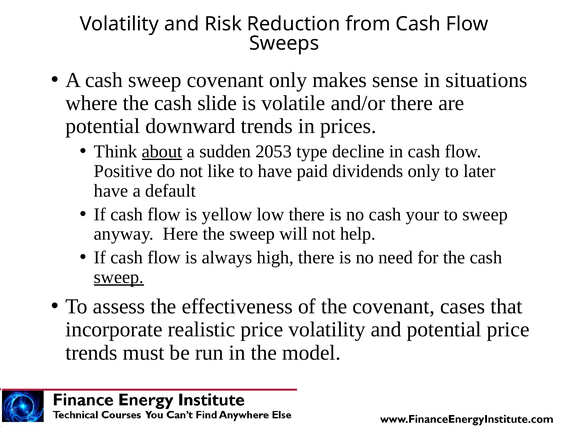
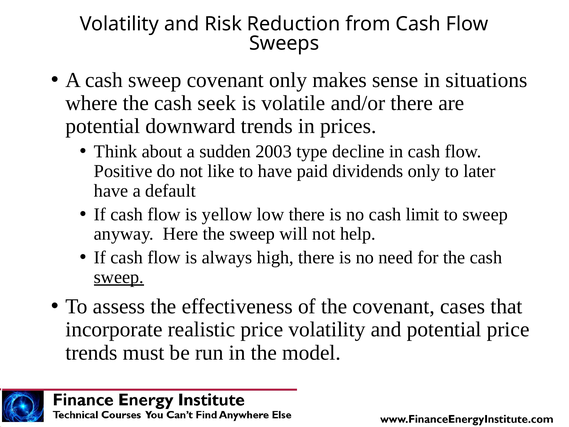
slide: slide -> seek
about underline: present -> none
2053: 2053 -> 2003
your: your -> limit
